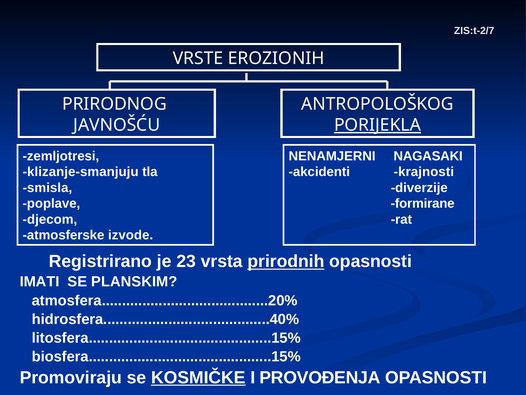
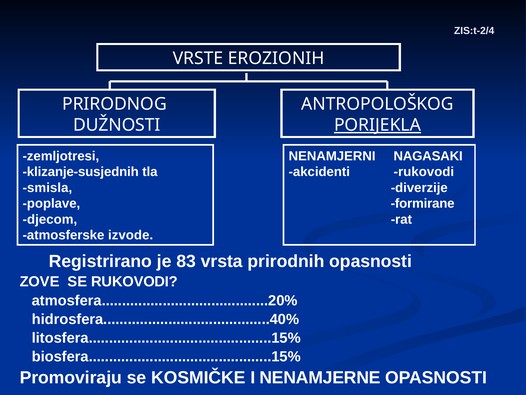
ZIS:t-2/7: ZIS:t-2/7 -> ZIS:t-2/4
JAVNOŠĆU: JAVNOŠĆU -> DUŽNOSTI
klizanje-smanjuju: klizanje-smanjuju -> klizanje-susjednih
akcidenti krajnosti: krajnosti -> rukovodi
23: 23 -> 83
prirodnih underline: present -> none
IMATI: IMATI -> ZOVE
SE PLANSKIM: PLANSKIM -> RUKOVODI
KOSMIČKE underline: present -> none
PROVOĐENJA: PROVOĐENJA -> NENAMJERNE
